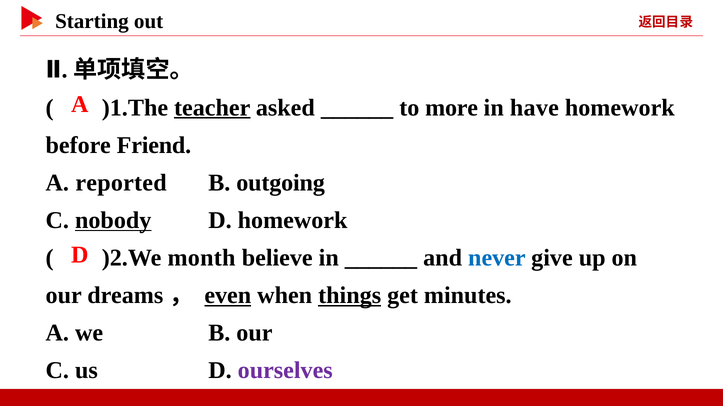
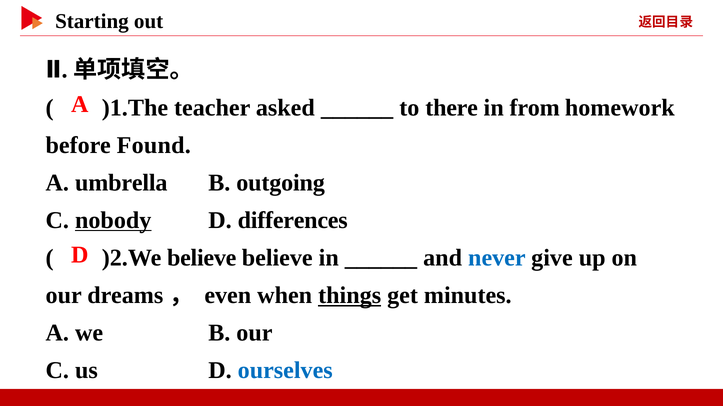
teacher underline: present -> none
more: more -> there
have: have -> from
Friend: Friend -> Found
reported: reported -> umbrella
D homework: homework -> differences
)2.We month: month -> believe
even underline: present -> none
ourselves colour: purple -> blue
